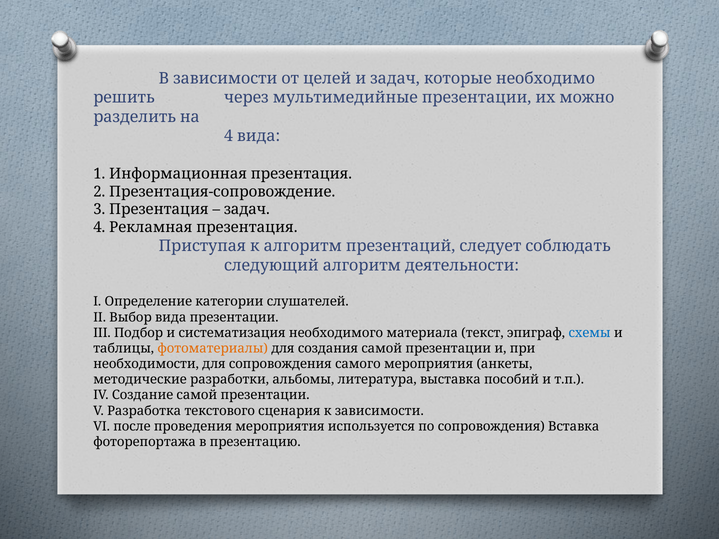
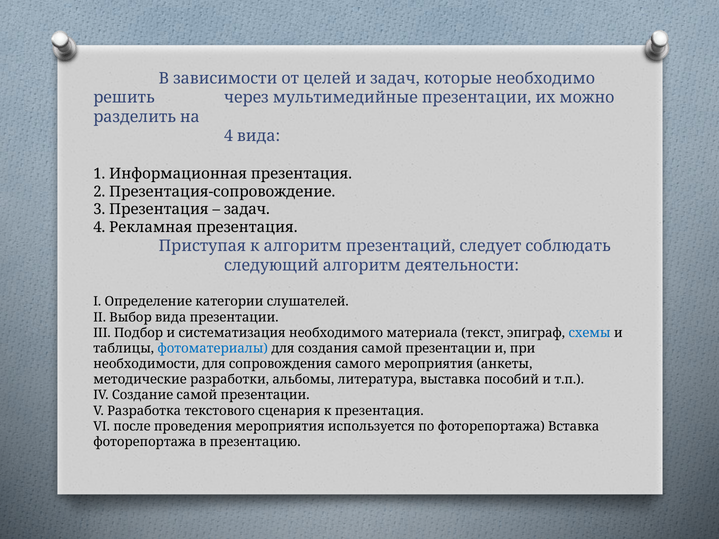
фотоматериалы colour: orange -> blue
к зависимости: зависимости -> презентация
по сопровождения: сопровождения -> фоторепортажа
